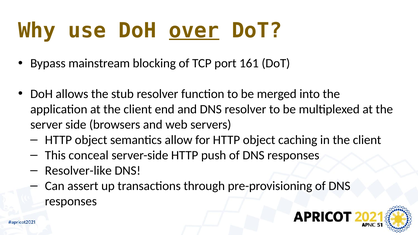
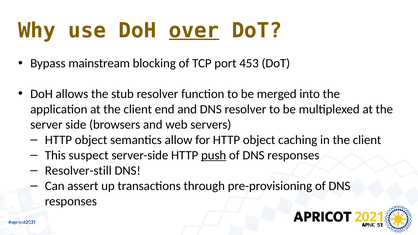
161: 161 -> 453
conceal: conceal -> suspect
push underline: none -> present
Resolver-like: Resolver-like -> Resolver-still
